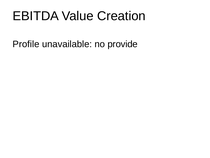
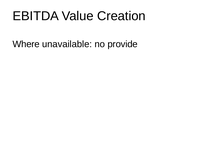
Profile: Profile -> Where
